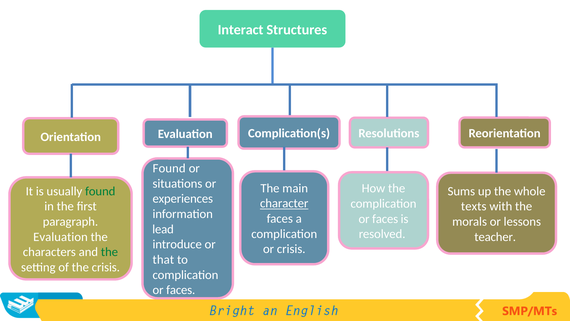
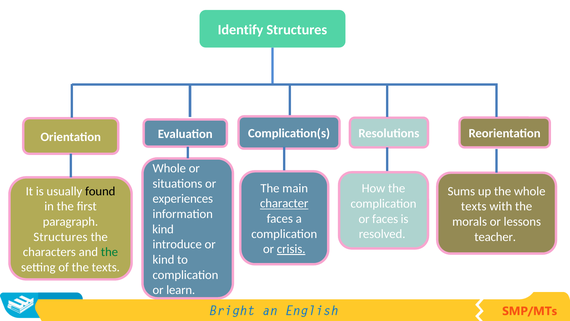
Interact: Interact -> Identify
Found at (169, 168): Found -> Whole
found at (100, 191) colour: green -> black
lead at (163, 229): lead -> kind
Evaluation at (60, 237): Evaluation -> Structures
crisis at (291, 249) underline: none -> present
that at (163, 259): that -> kind
the crisis: crisis -> texts
faces at (181, 290): faces -> learn
